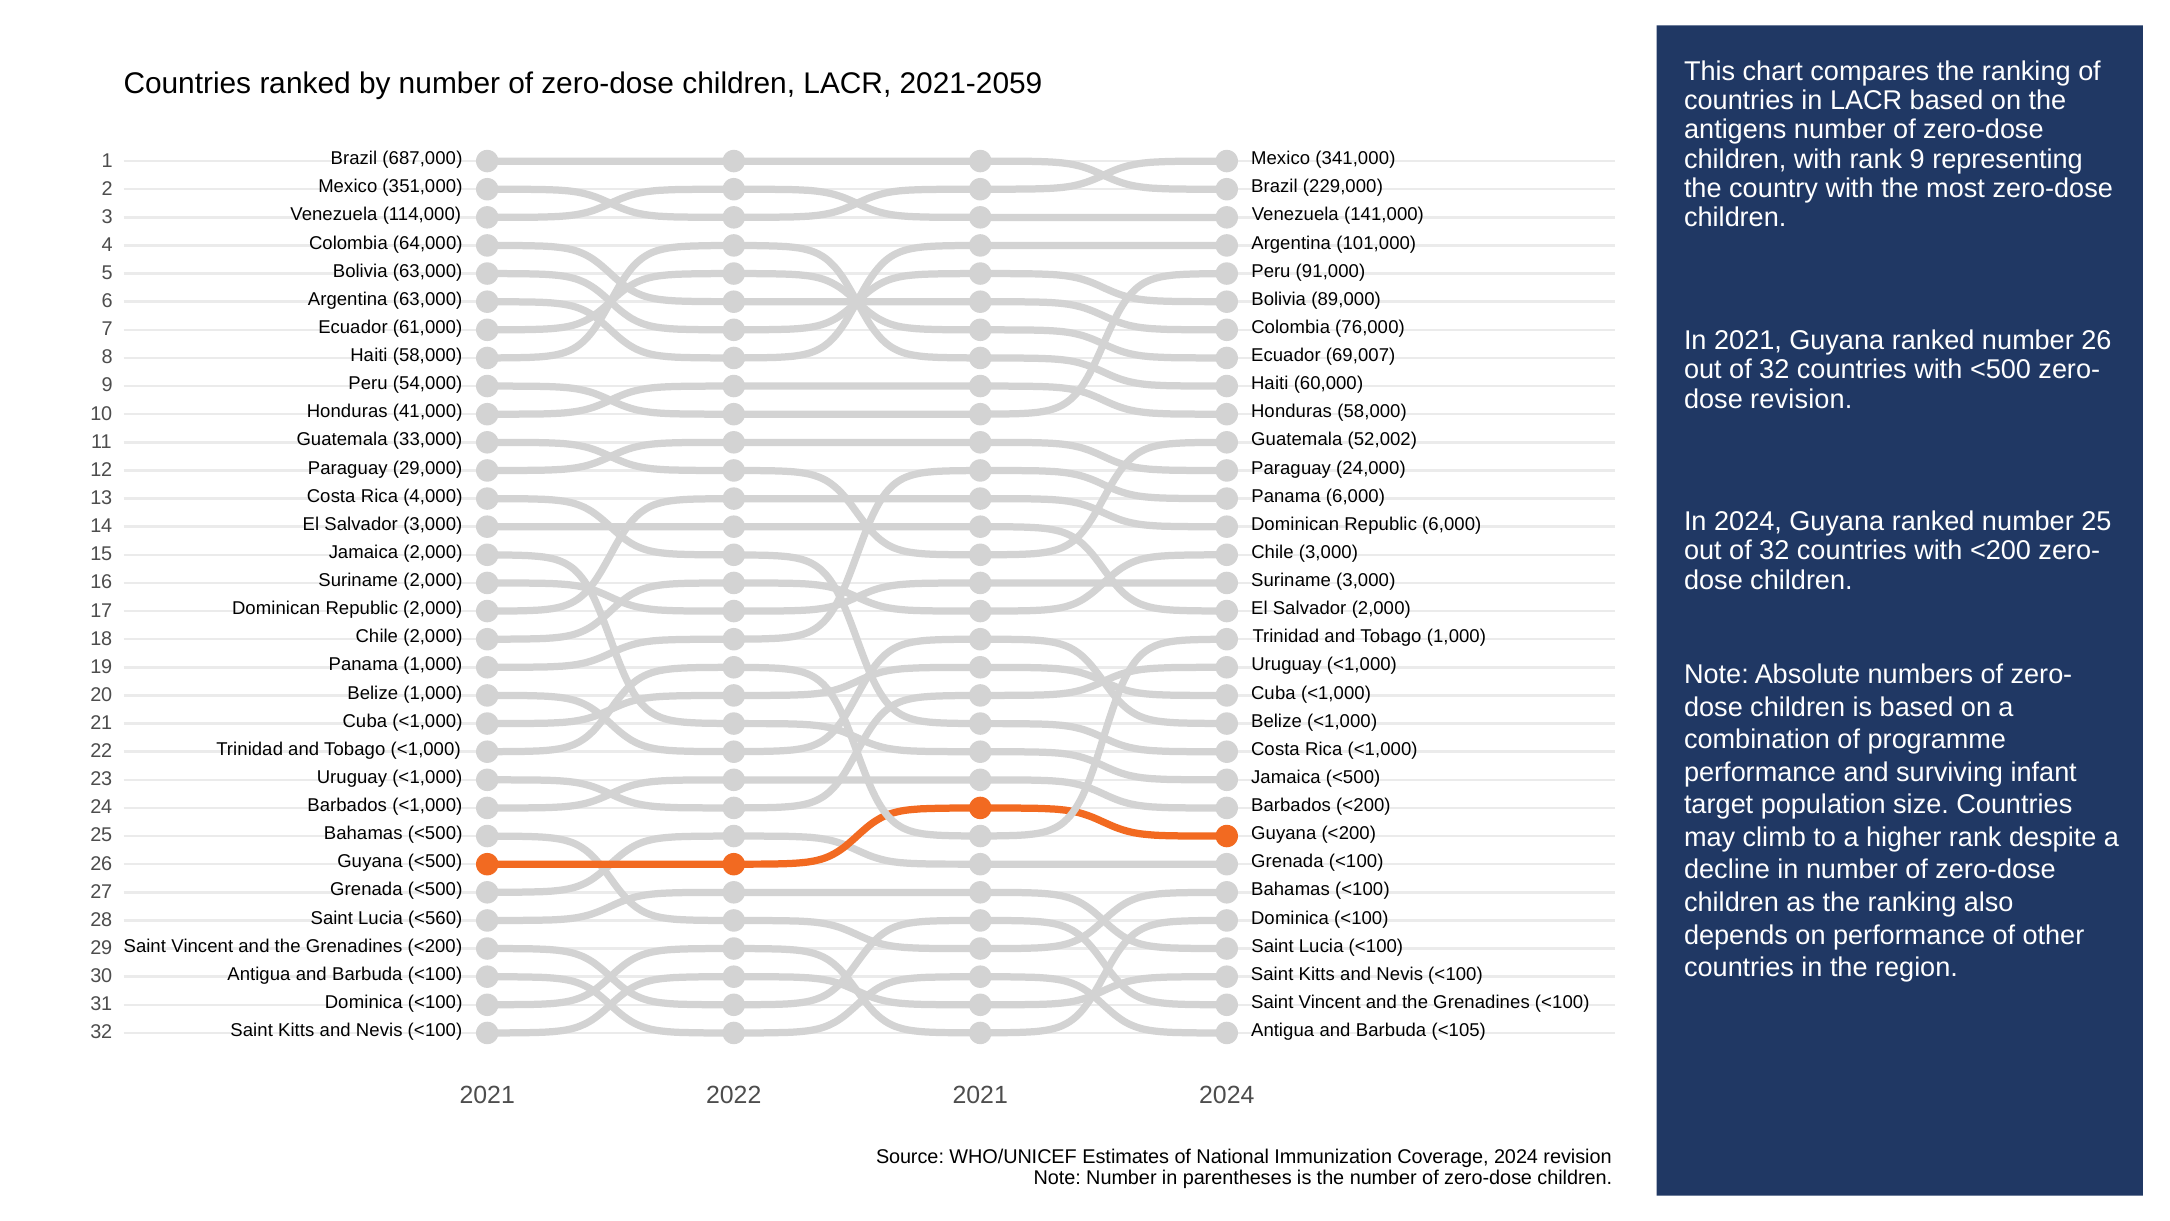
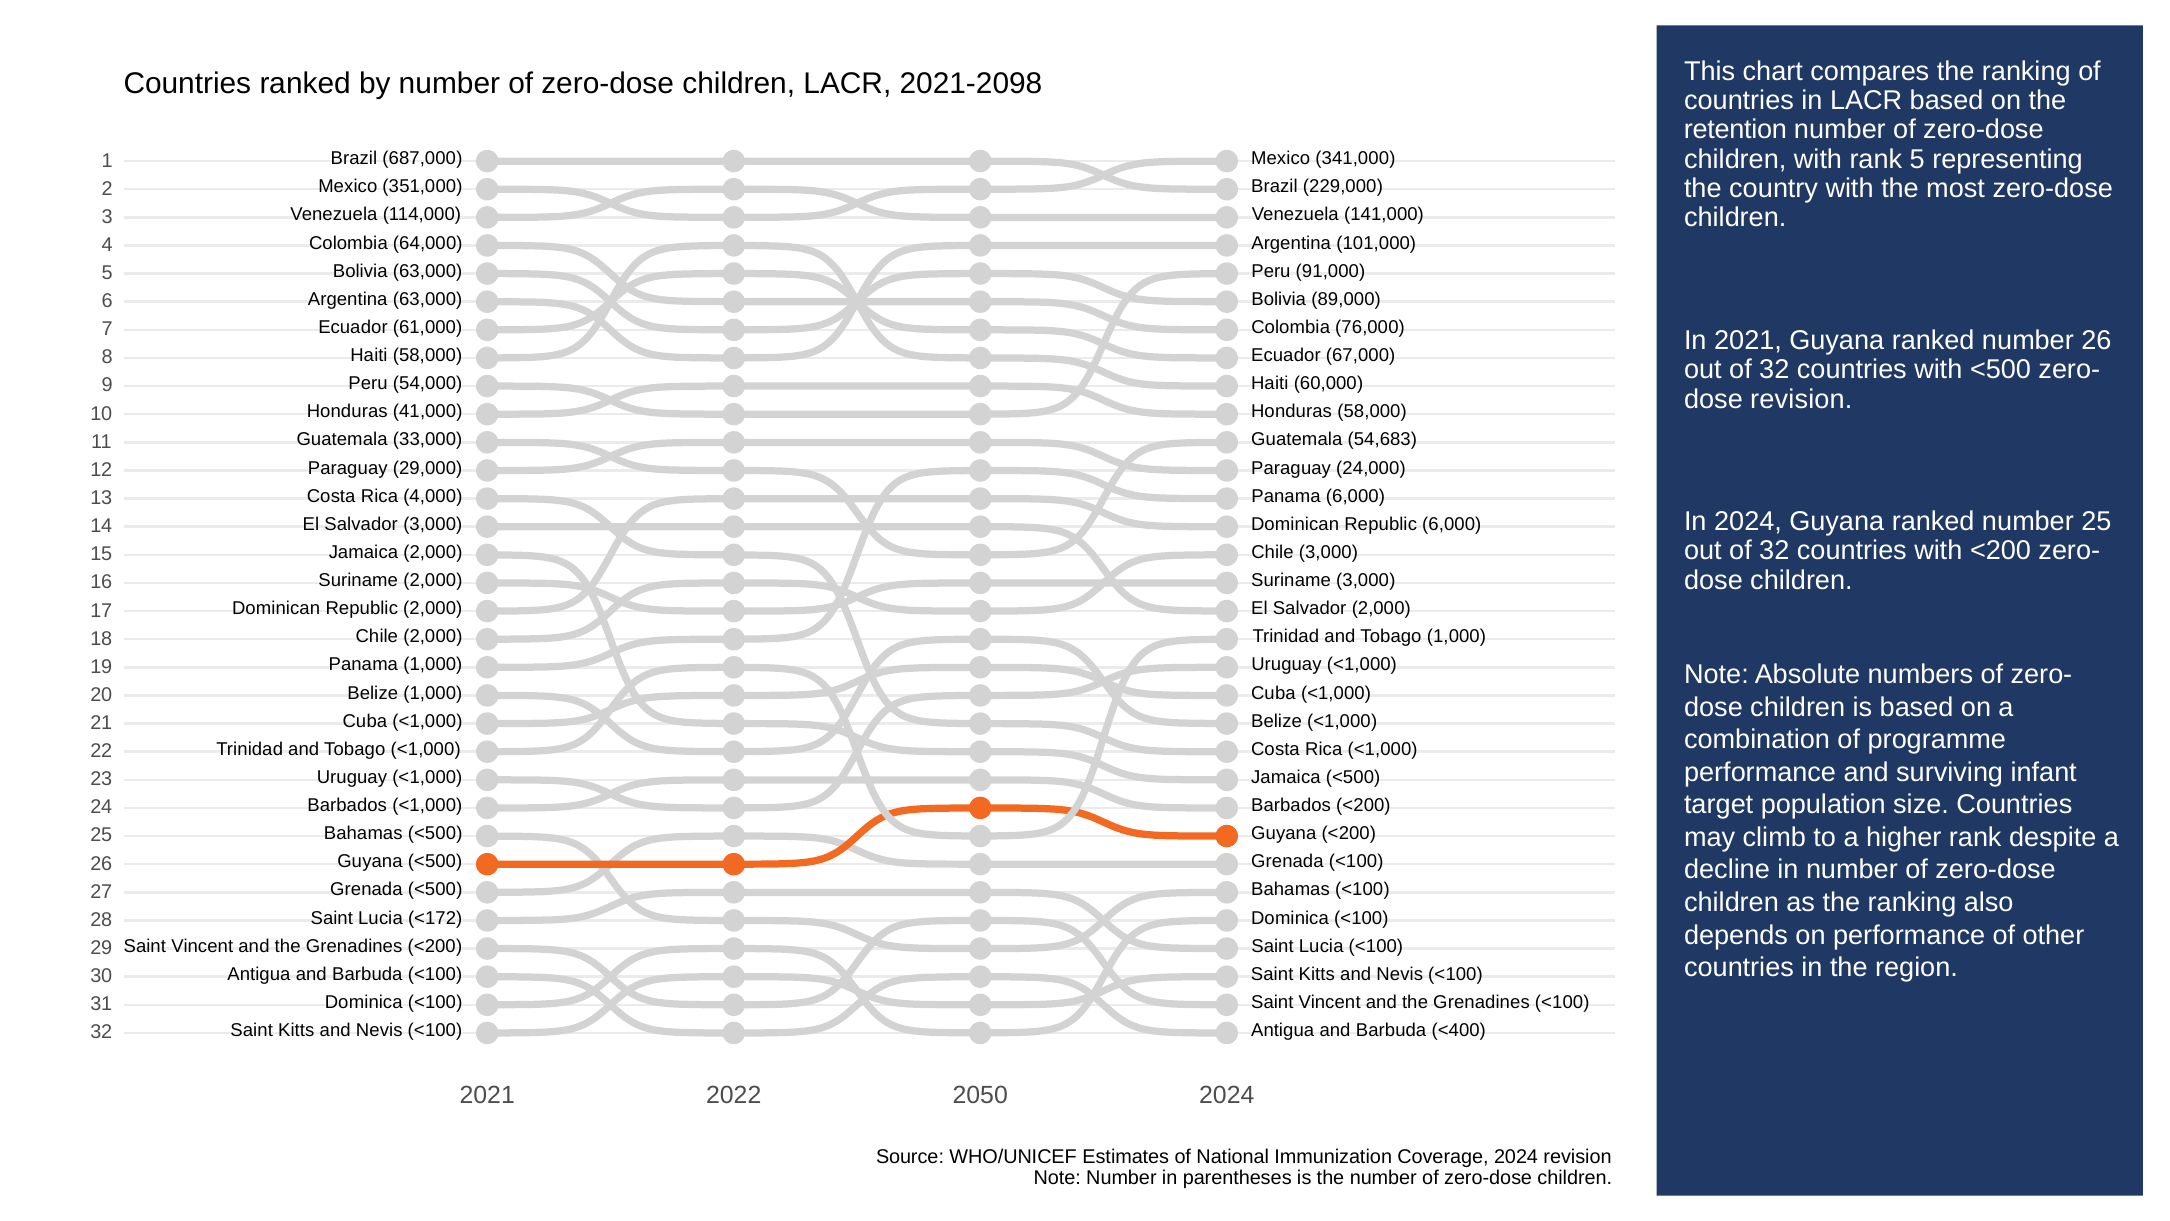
2021-2059: 2021-2059 -> 2021-2098
antigens: antigens -> retention
rank 9: 9 -> 5
69,007: 69,007 -> 67,000
52,002: 52,002 -> 54,683
<560: <560 -> <172
<105: <105 -> <400
2022 2021: 2021 -> 2050
